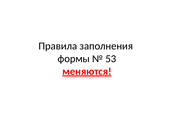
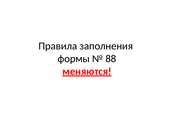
53: 53 -> 88
